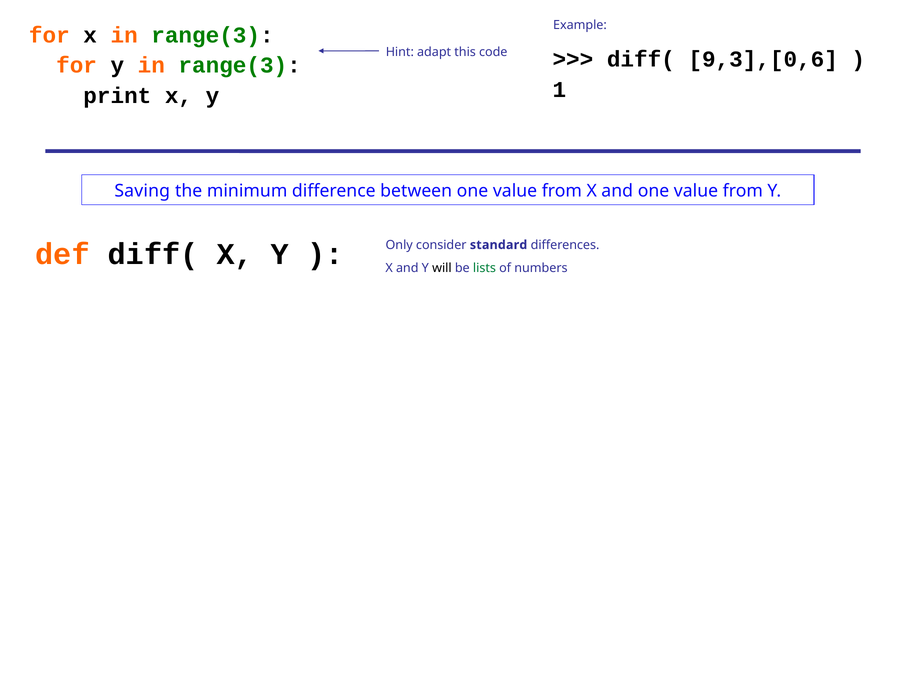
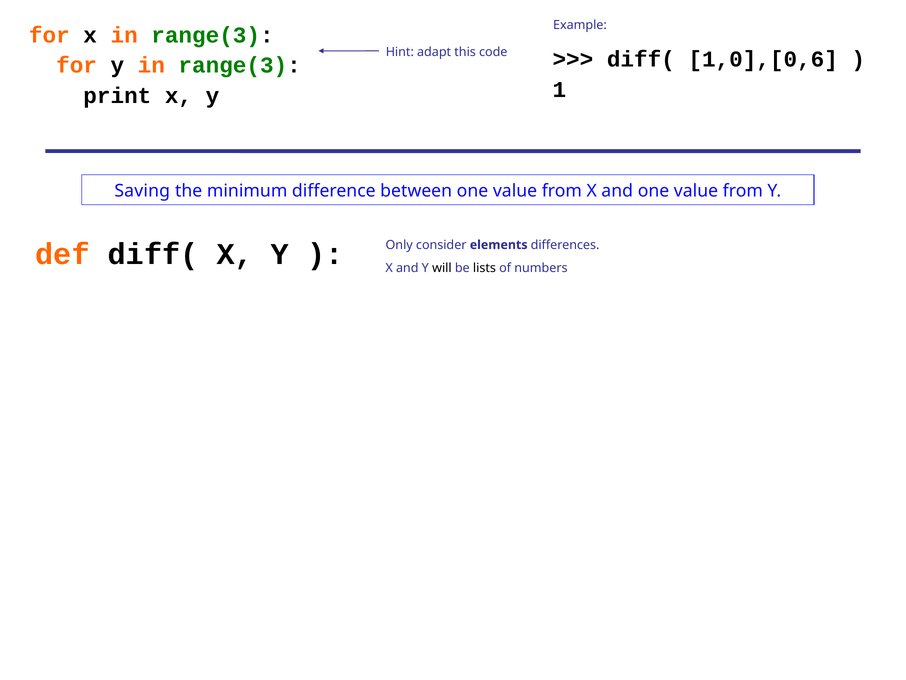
9,3],[0,6: 9,3],[0,6 -> 1,0],[0,6
standard: standard -> elements
lists colour: green -> black
